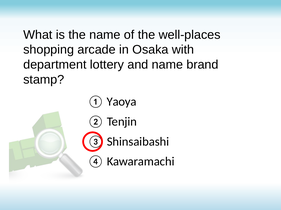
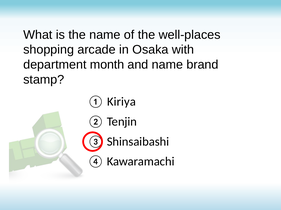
lottery: lottery -> month
Yaoya: Yaoya -> Kiriya
